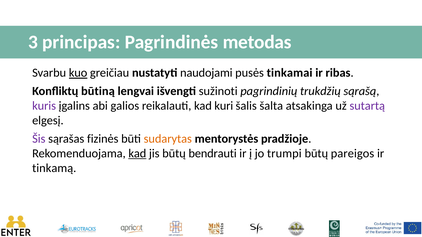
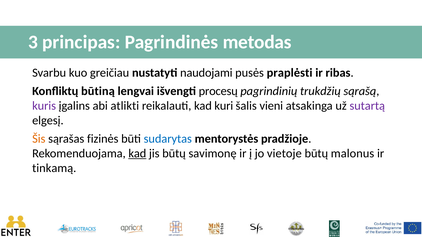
kuo underline: present -> none
tinkamai: tinkamai -> praplėsti
sužinoti: sužinoti -> procesų
galios: galios -> atlikti
šalta: šalta -> vieni
Šis colour: purple -> orange
sudarytas colour: orange -> blue
bendrauti: bendrauti -> savimonę
trumpi: trumpi -> vietoje
pareigos: pareigos -> malonus
